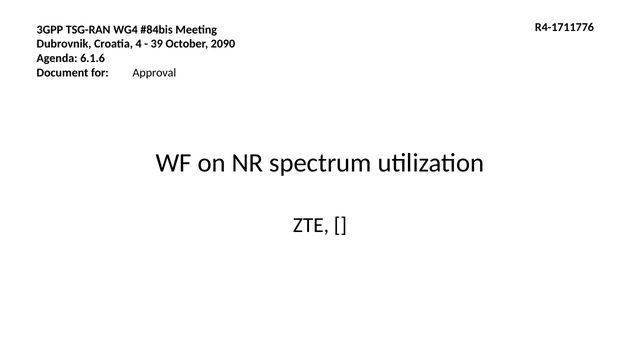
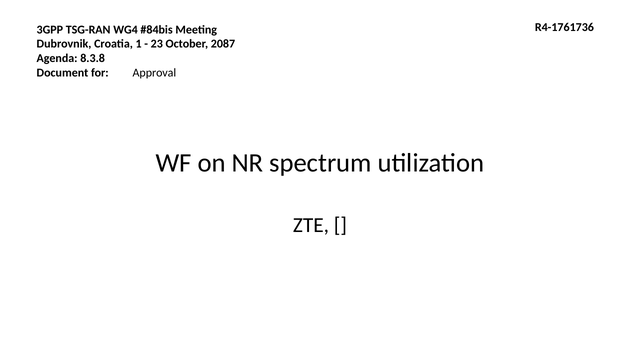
R4-1711776: R4-1711776 -> R4-1761736
4: 4 -> 1
39: 39 -> 23
2090: 2090 -> 2087
6.1.6: 6.1.6 -> 8.3.8
